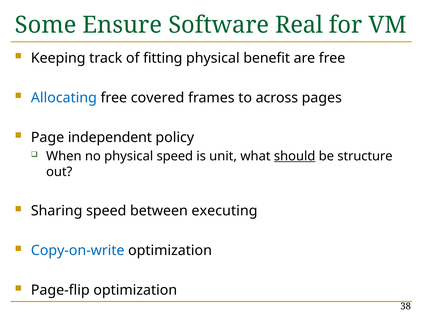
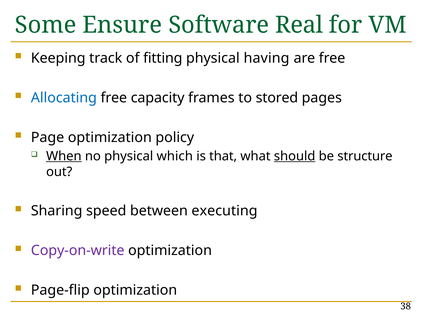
benefit: benefit -> having
covered: covered -> capacity
across: across -> stored
Page independent: independent -> optimization
When underline: none -> present
physical speed: speed -> which
unit: unit -> that
Copy-on-write colour: blue -> purple
